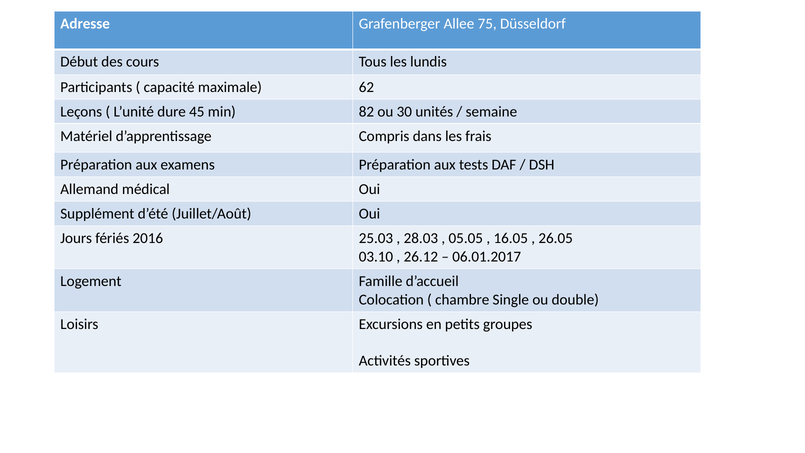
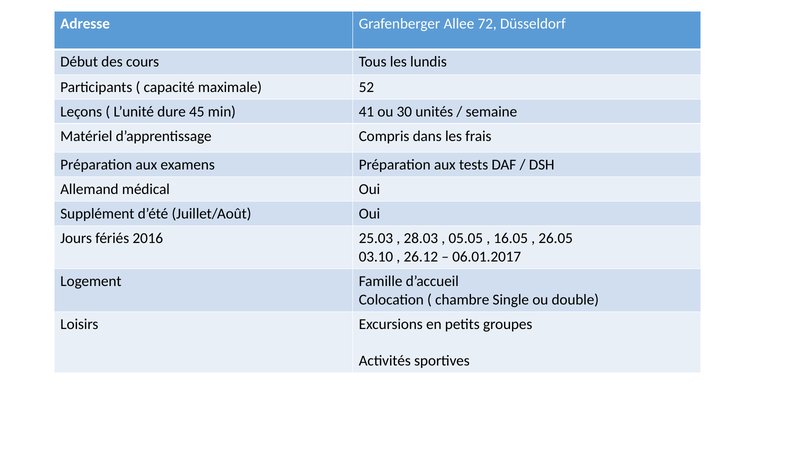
75: 75 -> 72
62: 62 -> 52
82: 82 -> 41
